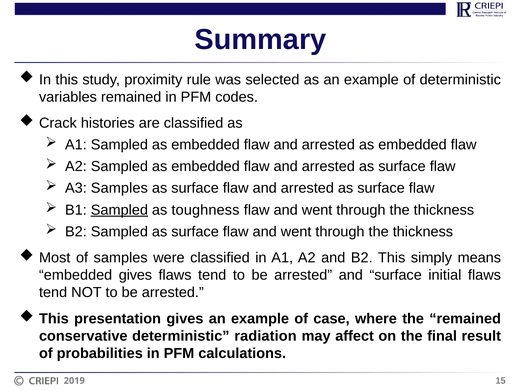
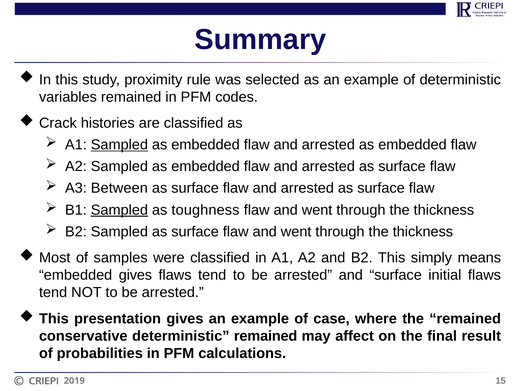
Sampled at (119, 145) underline: none -> present
A3 Samples: Samples -> Between
deterministic radiation: radiation -> remained
